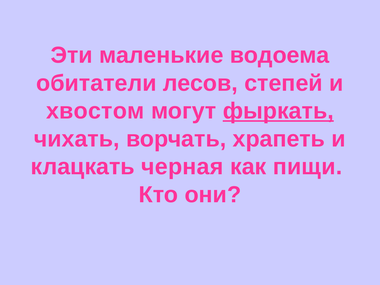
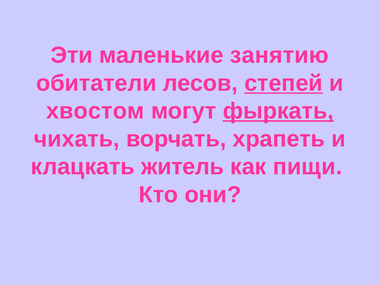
водоема: водоема -> занятию
степей underline: none -> present
черная: черная -> житель
